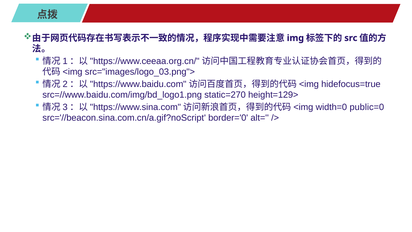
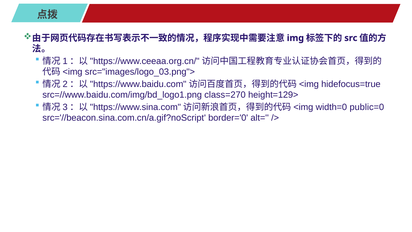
static=270: static=270 -> class=270
